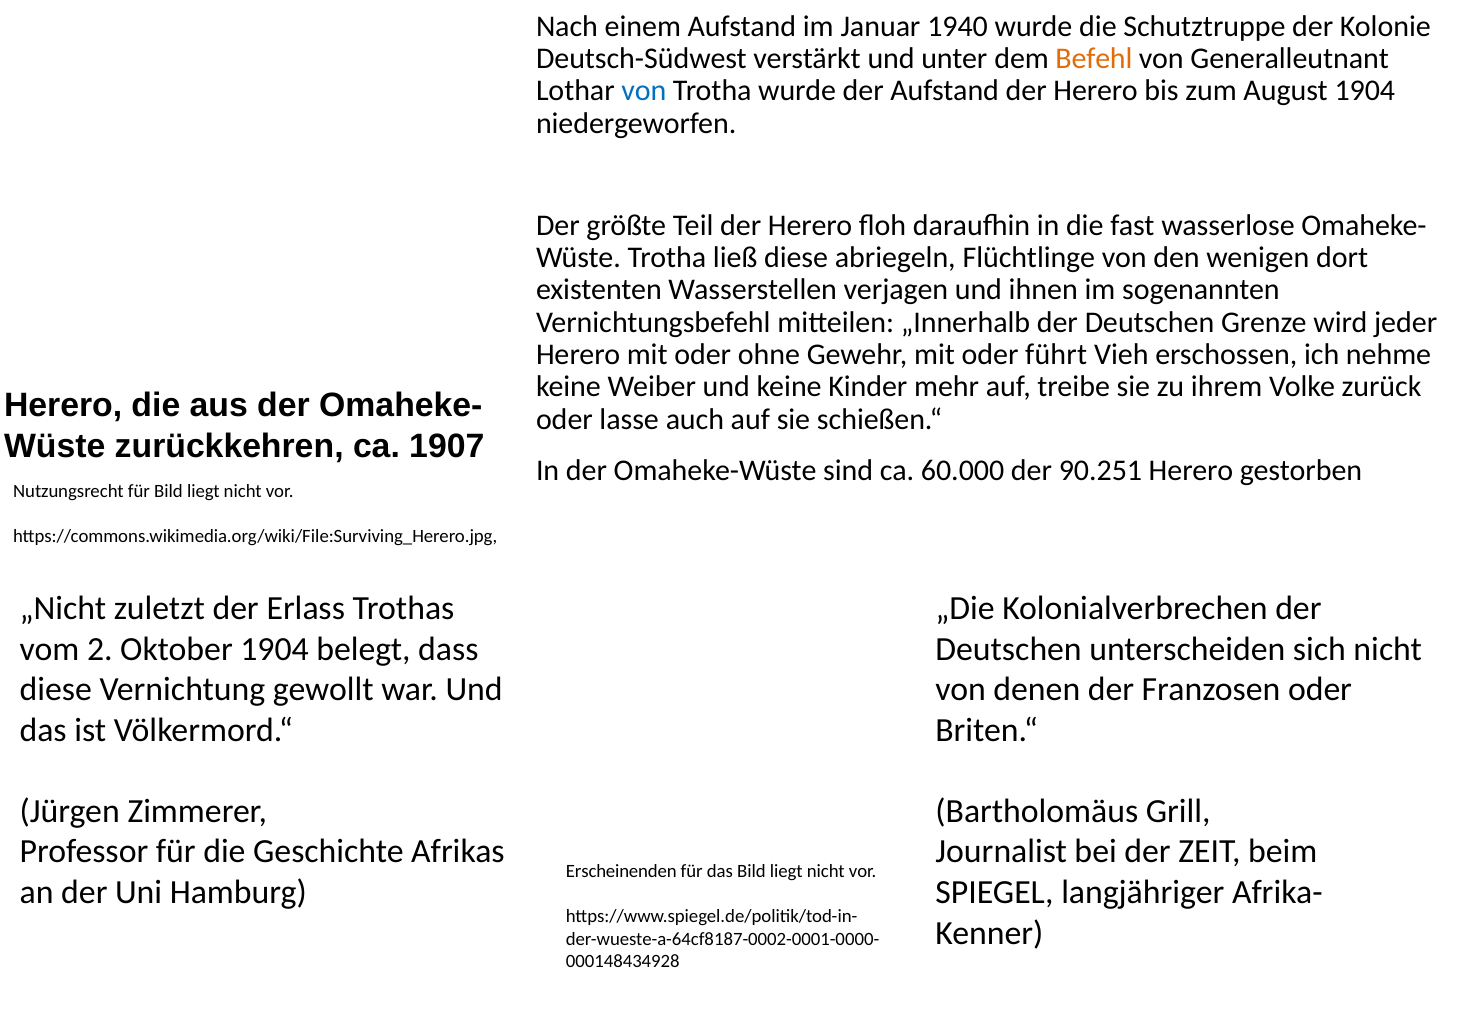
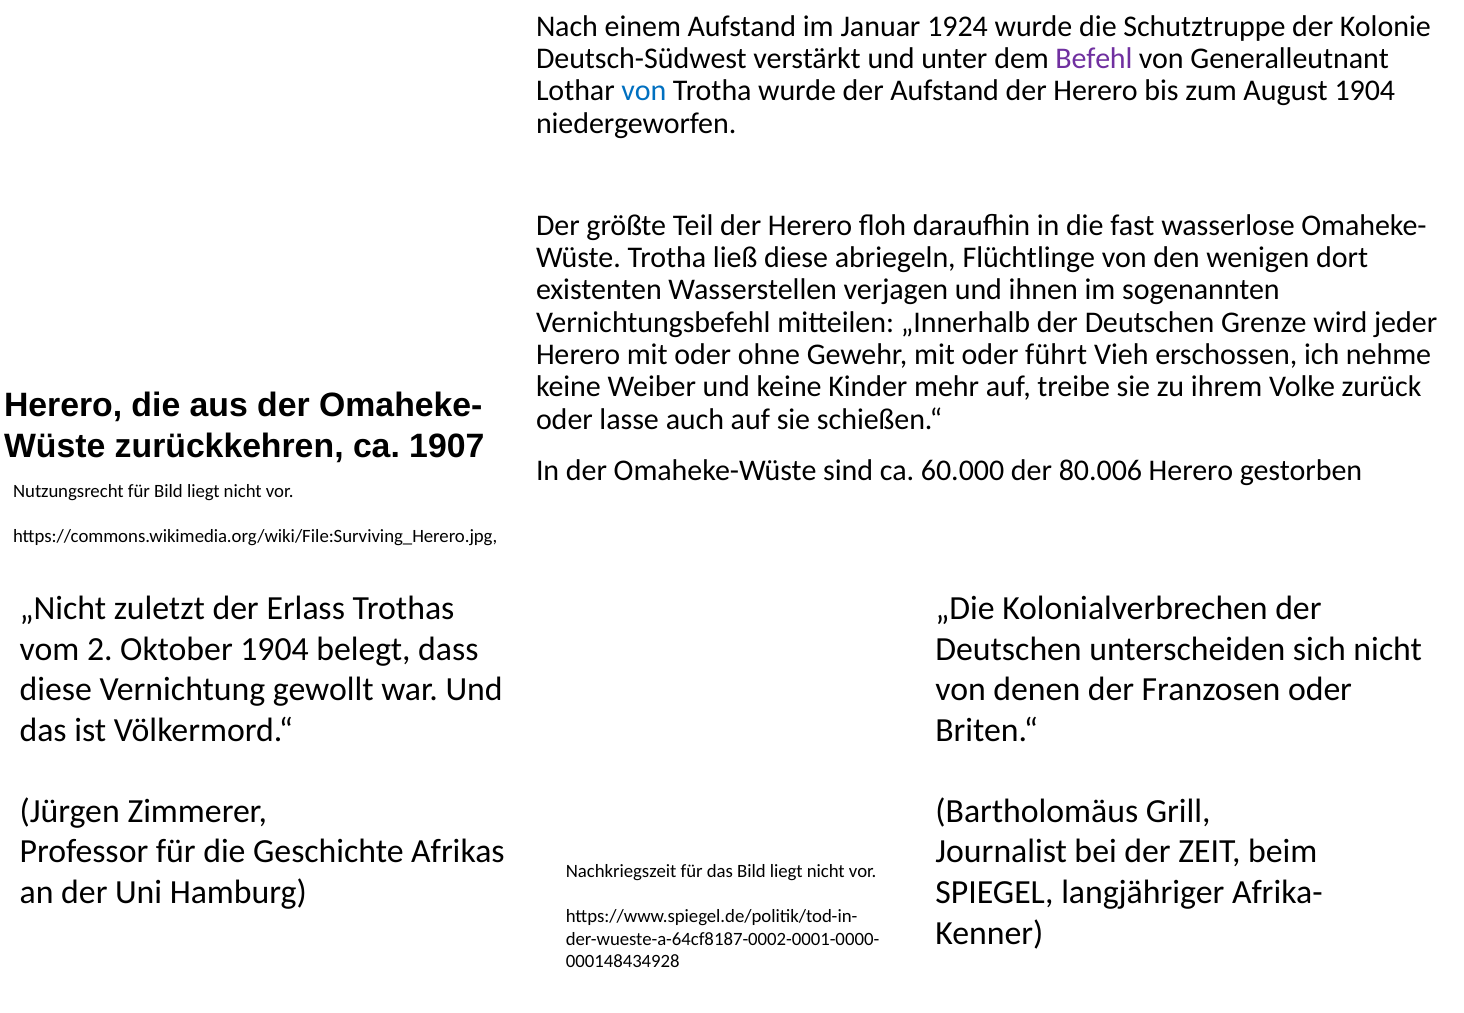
1940: 1940 -> 1924
Befehl colour: orange -> purple
90.251: 90.251 -> 80.006
Erscheinenden: Erscheinenden -> Nachkriegszeit
